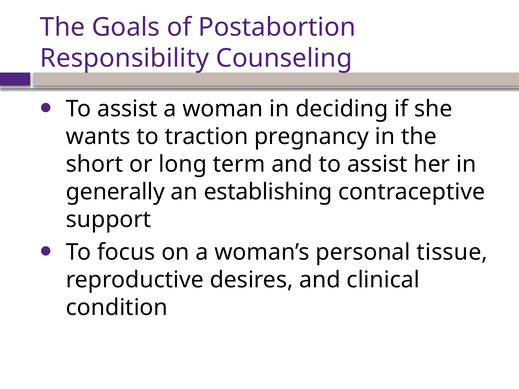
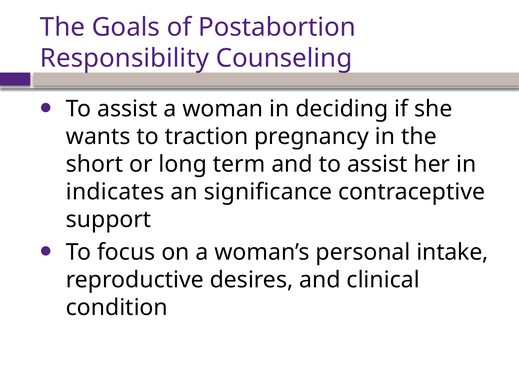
generally: generally -> indicates
establishing: establishing -> significance
tissue: tissue -> intake
